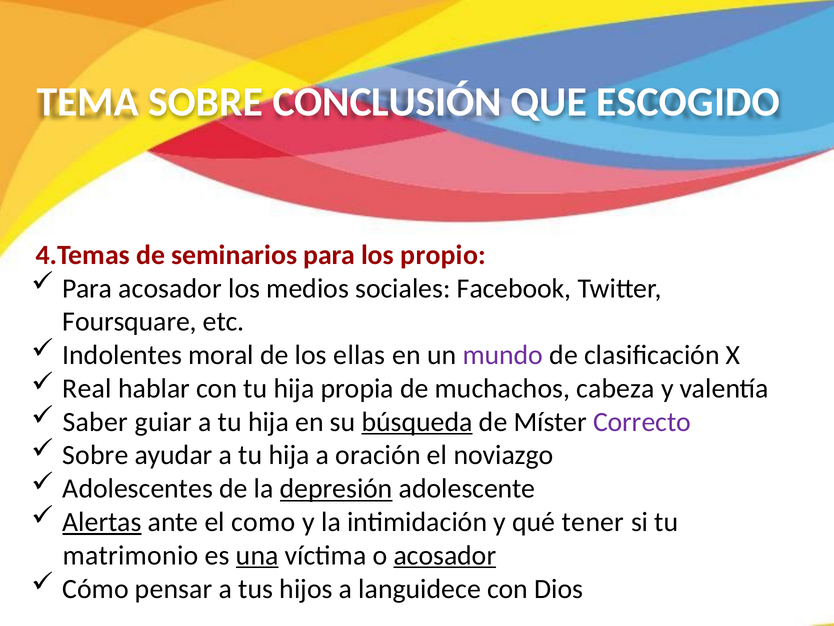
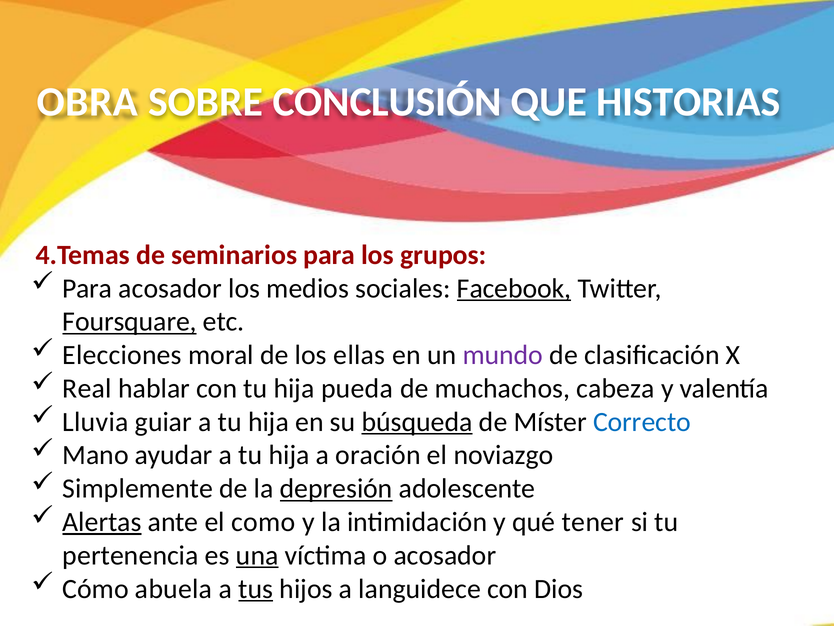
TEMA: TEMA -> OBRA
ESCOGIDO: ESCOGIDO -> HISTORIAS
propio: propio -> grupos
Facebook underline: none -> present
Foursquare underline: none -> present
Indolentes: Indolentes -> Elecciones
propia: propia -> pueda
Saber: Saber -> Lluvia
Correcto colour: purple -> blue
Sobre at (95, 455): Sobre -> Mano
Adolescentes: Adolescentes -> Simplemente
matrimonio: matrimonio -> pertenencia
acosador at (445, 555) underline: present -> none
pensar: pensar -> abuela
tus underline: none -> present
